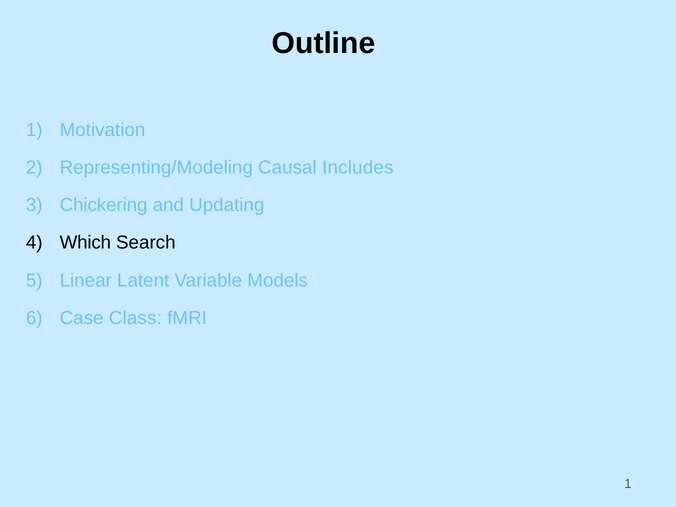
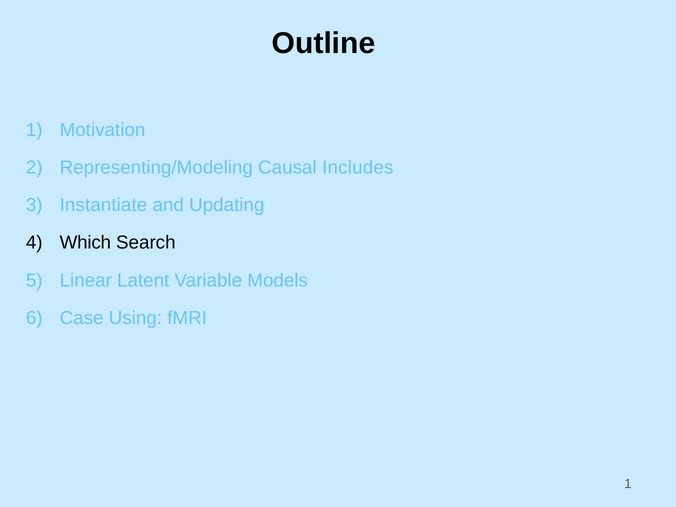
Chickering: Chickering -> Instantiate
Class: Class -> Using
